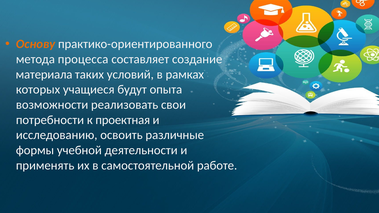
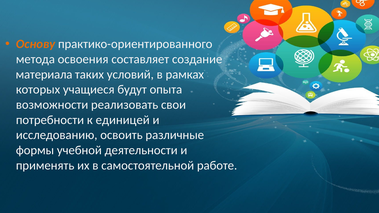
процесса: процесса -> освоения
проектная: проектная -> единицей
